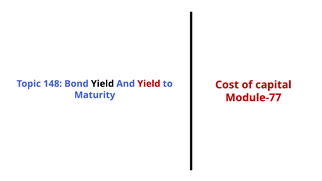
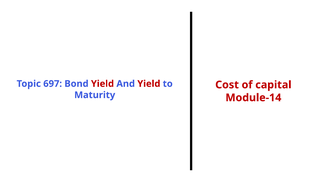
148: 148 -> 697
Yield at (102, 84) colour: black -> red
Module-77: Module-77 -> Module-14
